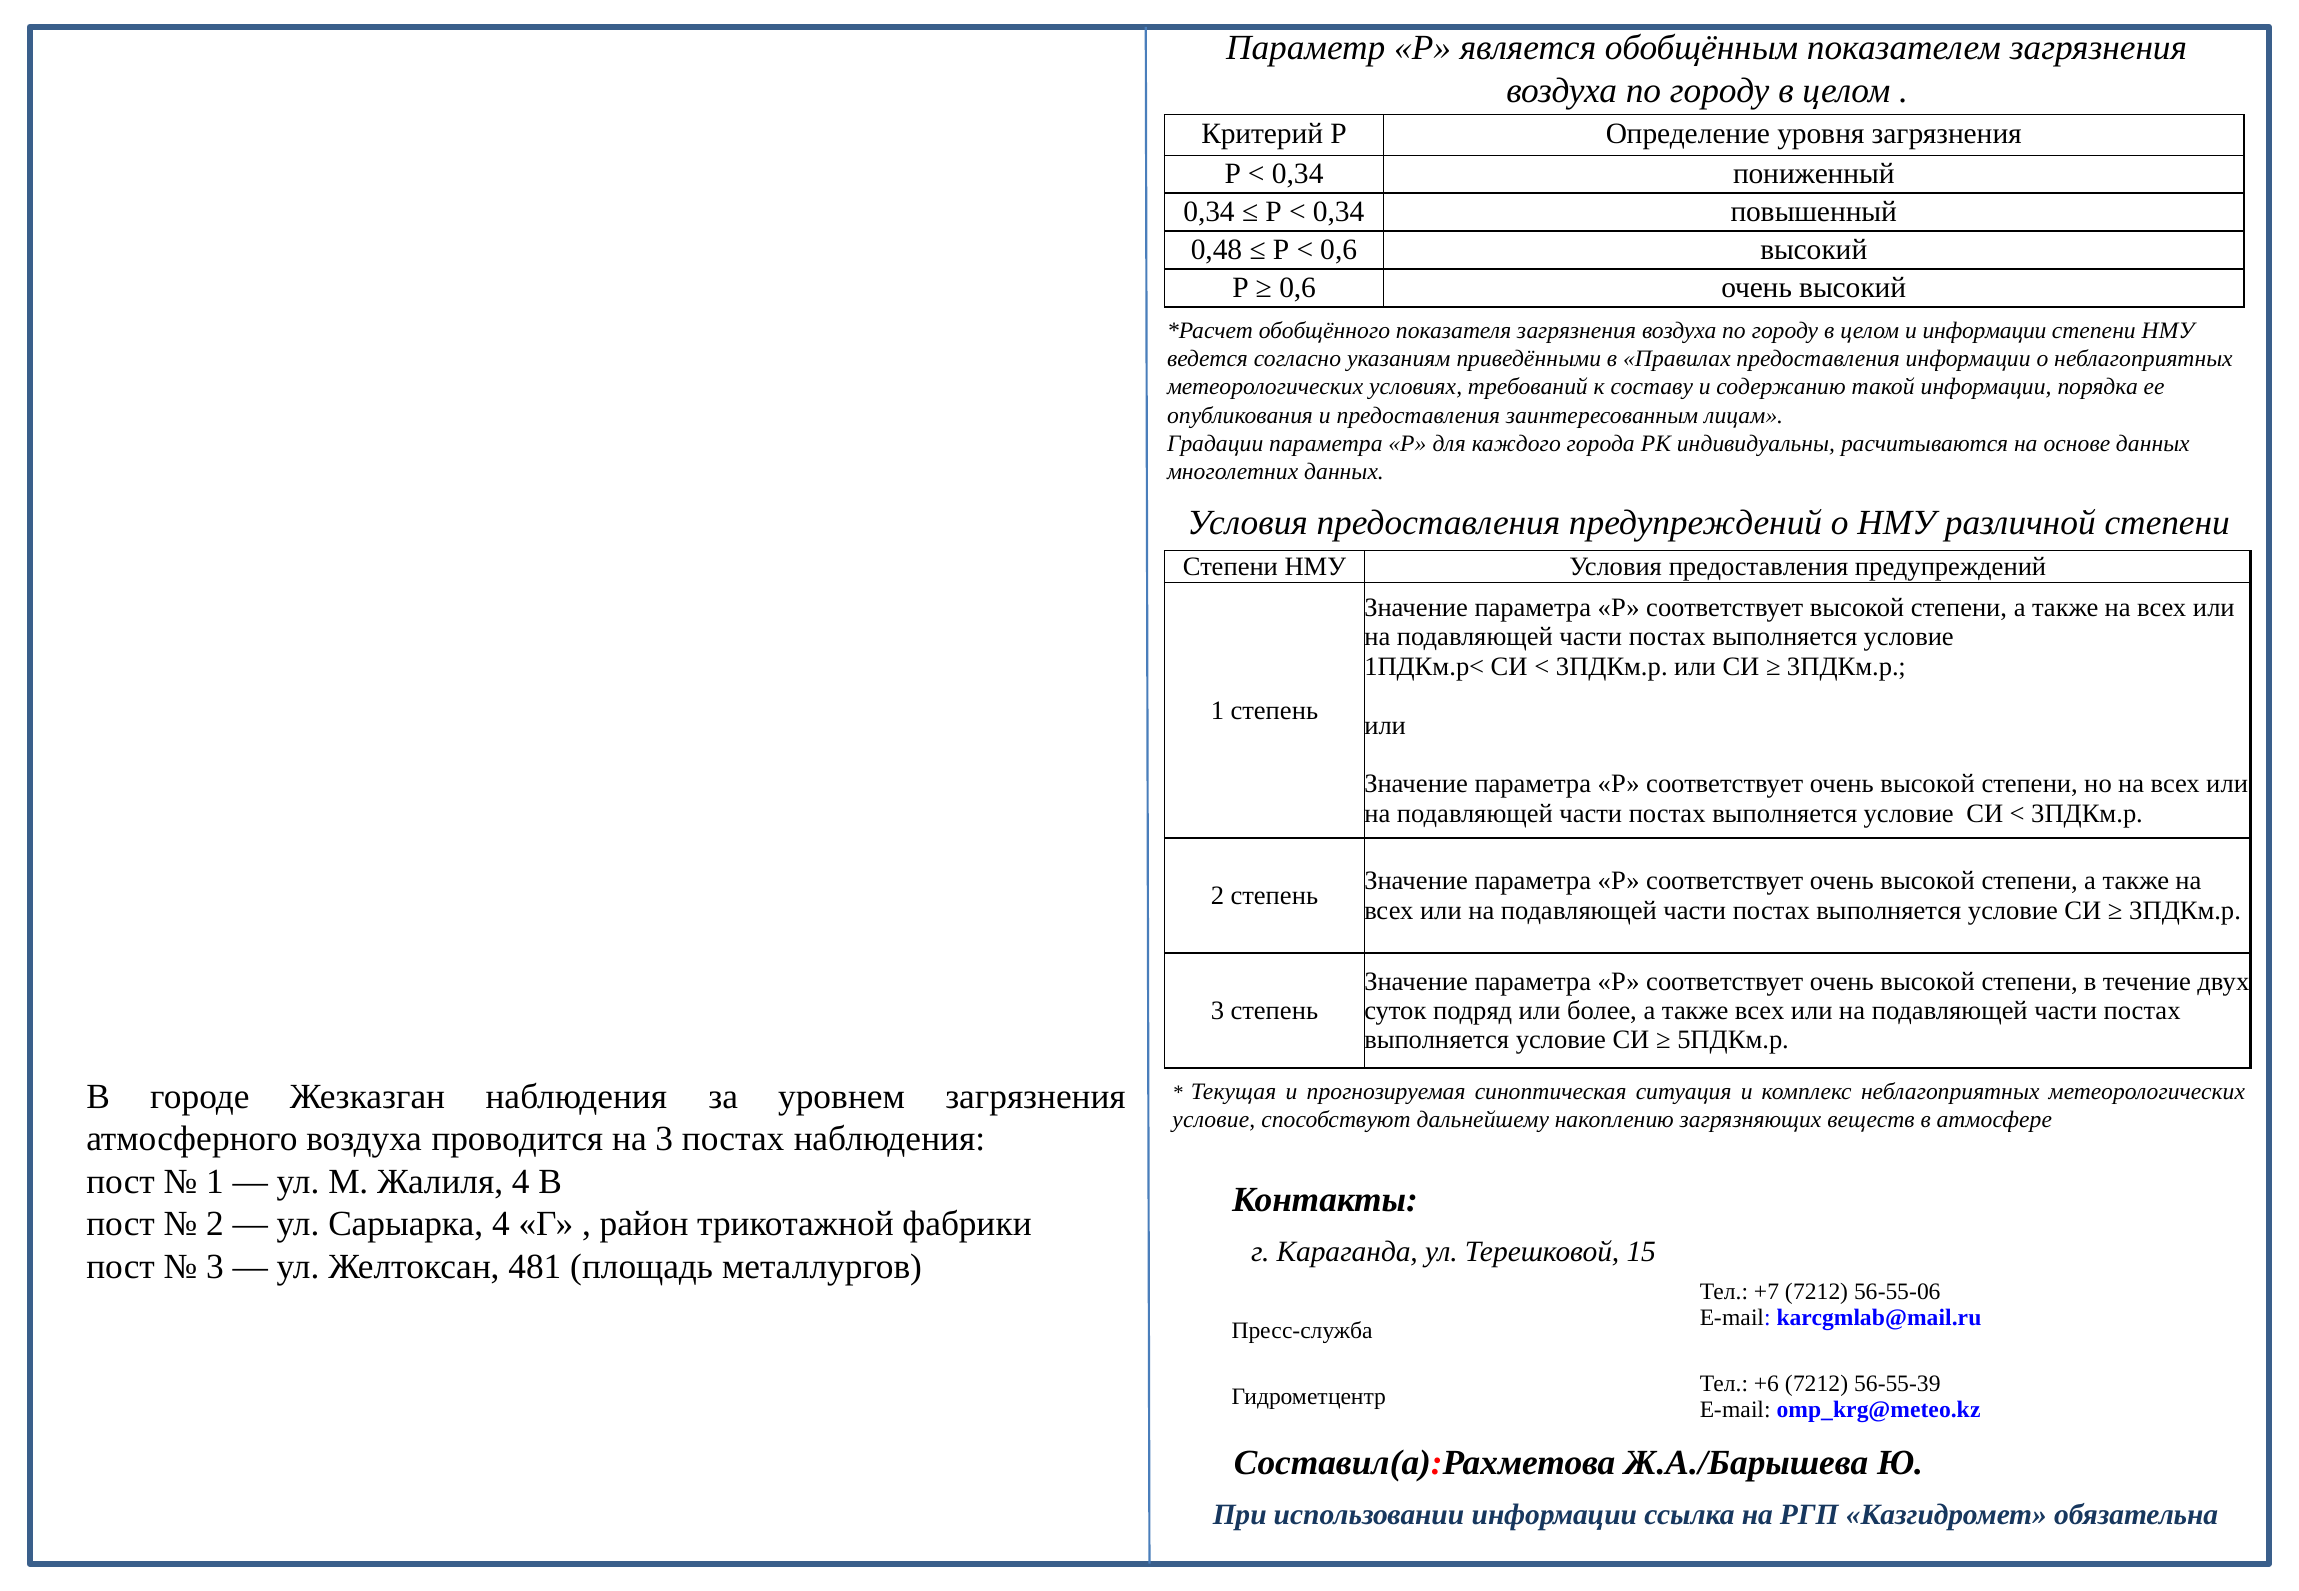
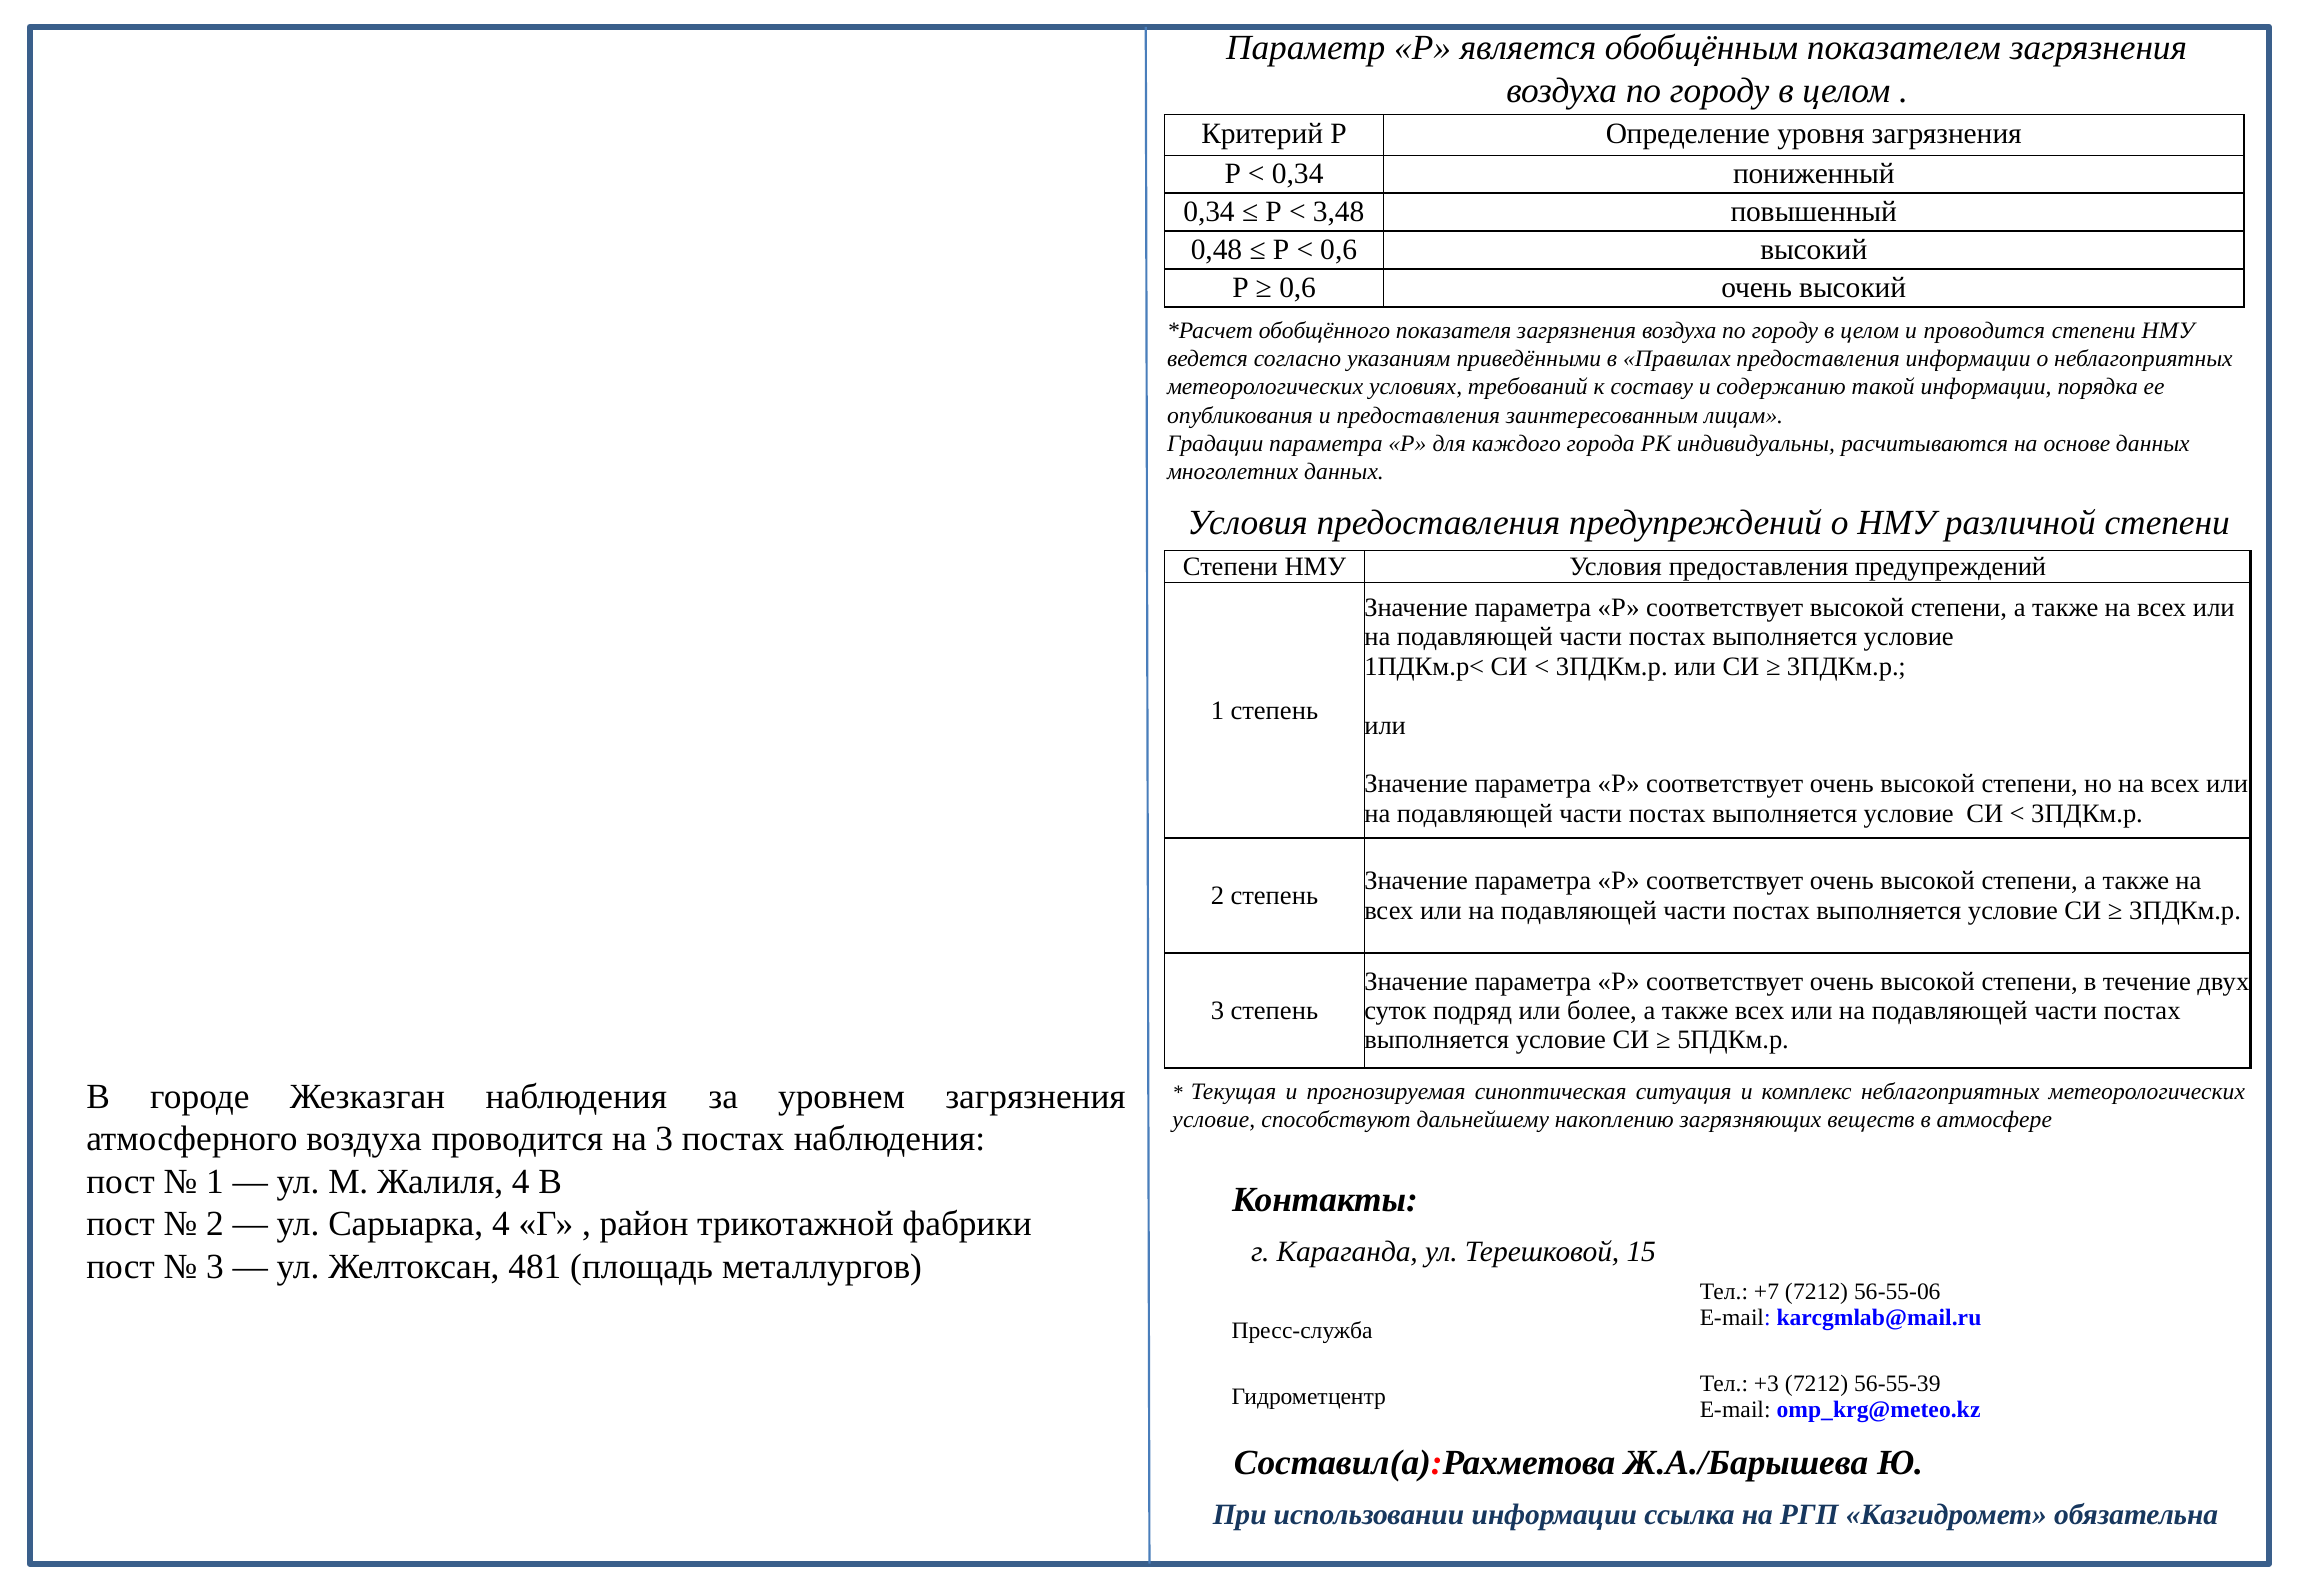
0,34 at (1339, 212): 0,34 -> 3,48
и информации: информации -> проводится
+6: +6 -> +3
